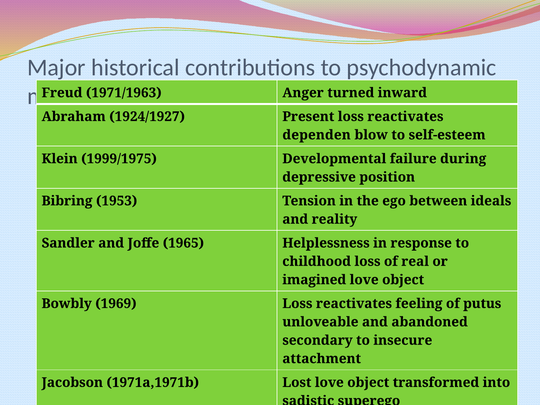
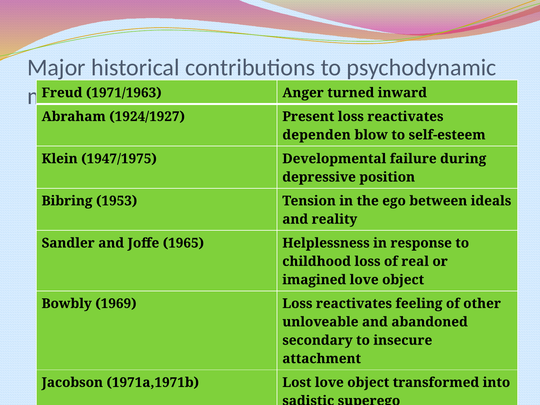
1999/1975: 1999/1975 -> 1947/1975
of putus: putus -> other
